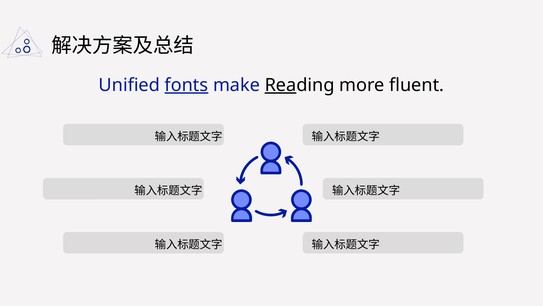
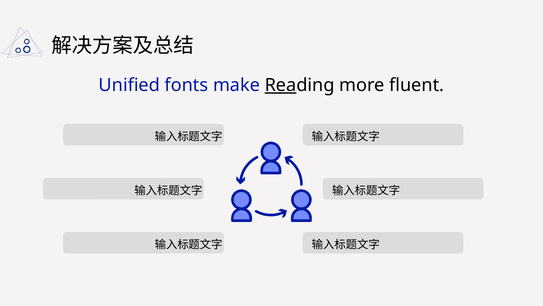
fonts underline: present -> none
